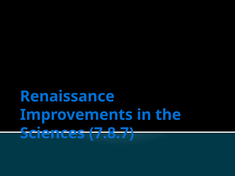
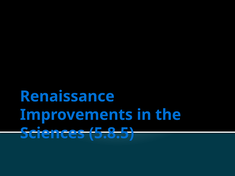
7.8.7: 7.8.7 -> 5.8.5
